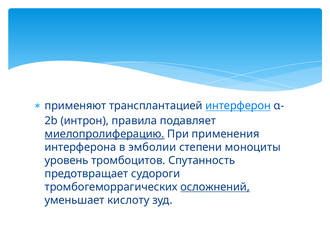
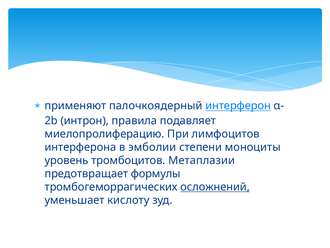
трансплантацией: трансплантацией -> палочкоядерный
миелопролиферацию underline: present -> none
применения: применения -> лимфоцитов
Спутанность: Спутанность -> Метаплазии
судороги: судороги -> формулы
